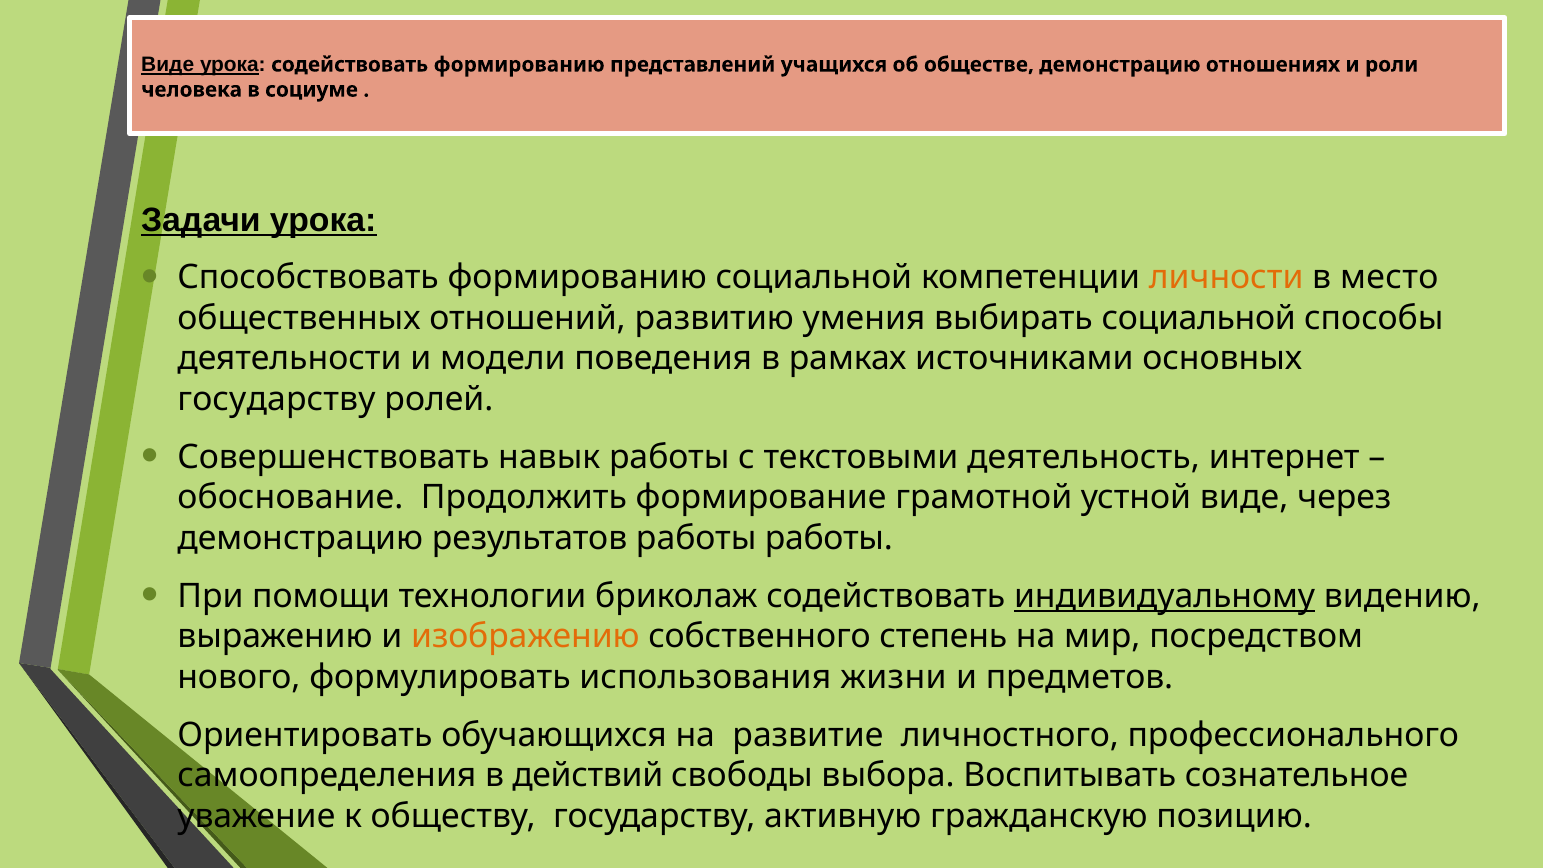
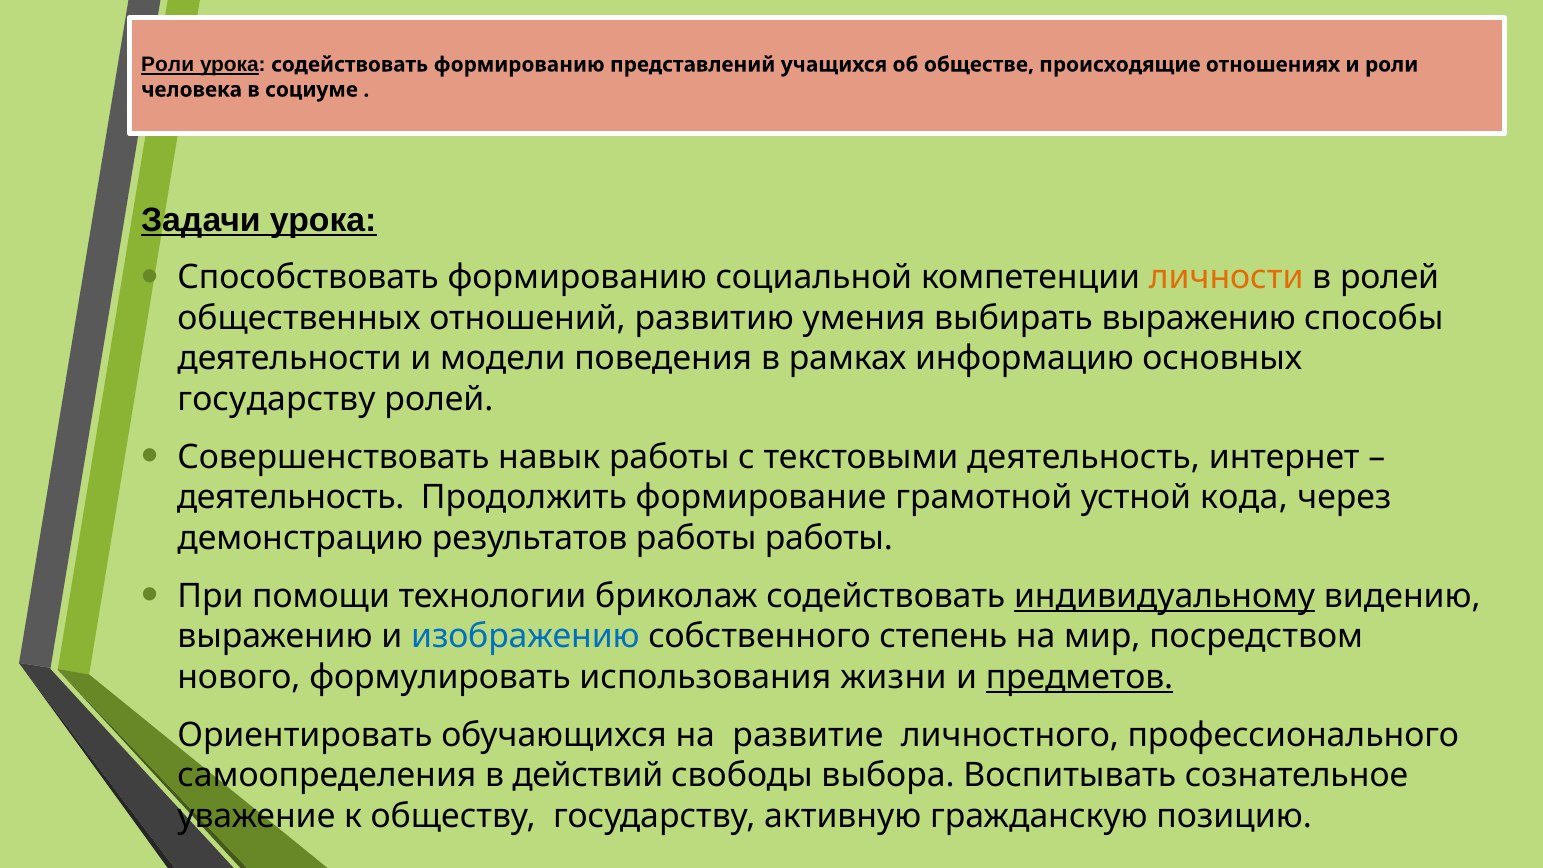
Виде at (168, 65): Виде -> Роли
обществе демонстрацию: демонстрацию -> происходящие
в место: место -> ролей
выбирать социальной: социальной -> выражению
источниками: источниками -> информацию
обоснование at (290, 498): обоснование -> деятельность
устной виде: виде -> кода
изображению colour: orange -> blue
предметов underline: none -> present
